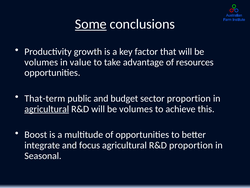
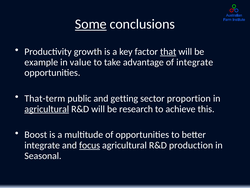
that underline: none -> present
volumes at (41, 62): volumes -> example
of resources: resources -> integrate
budget: budget -> getting
R&D will be volumes: volumes -> research
focus underline: none -> present
R&D proportion: proportion -> production
